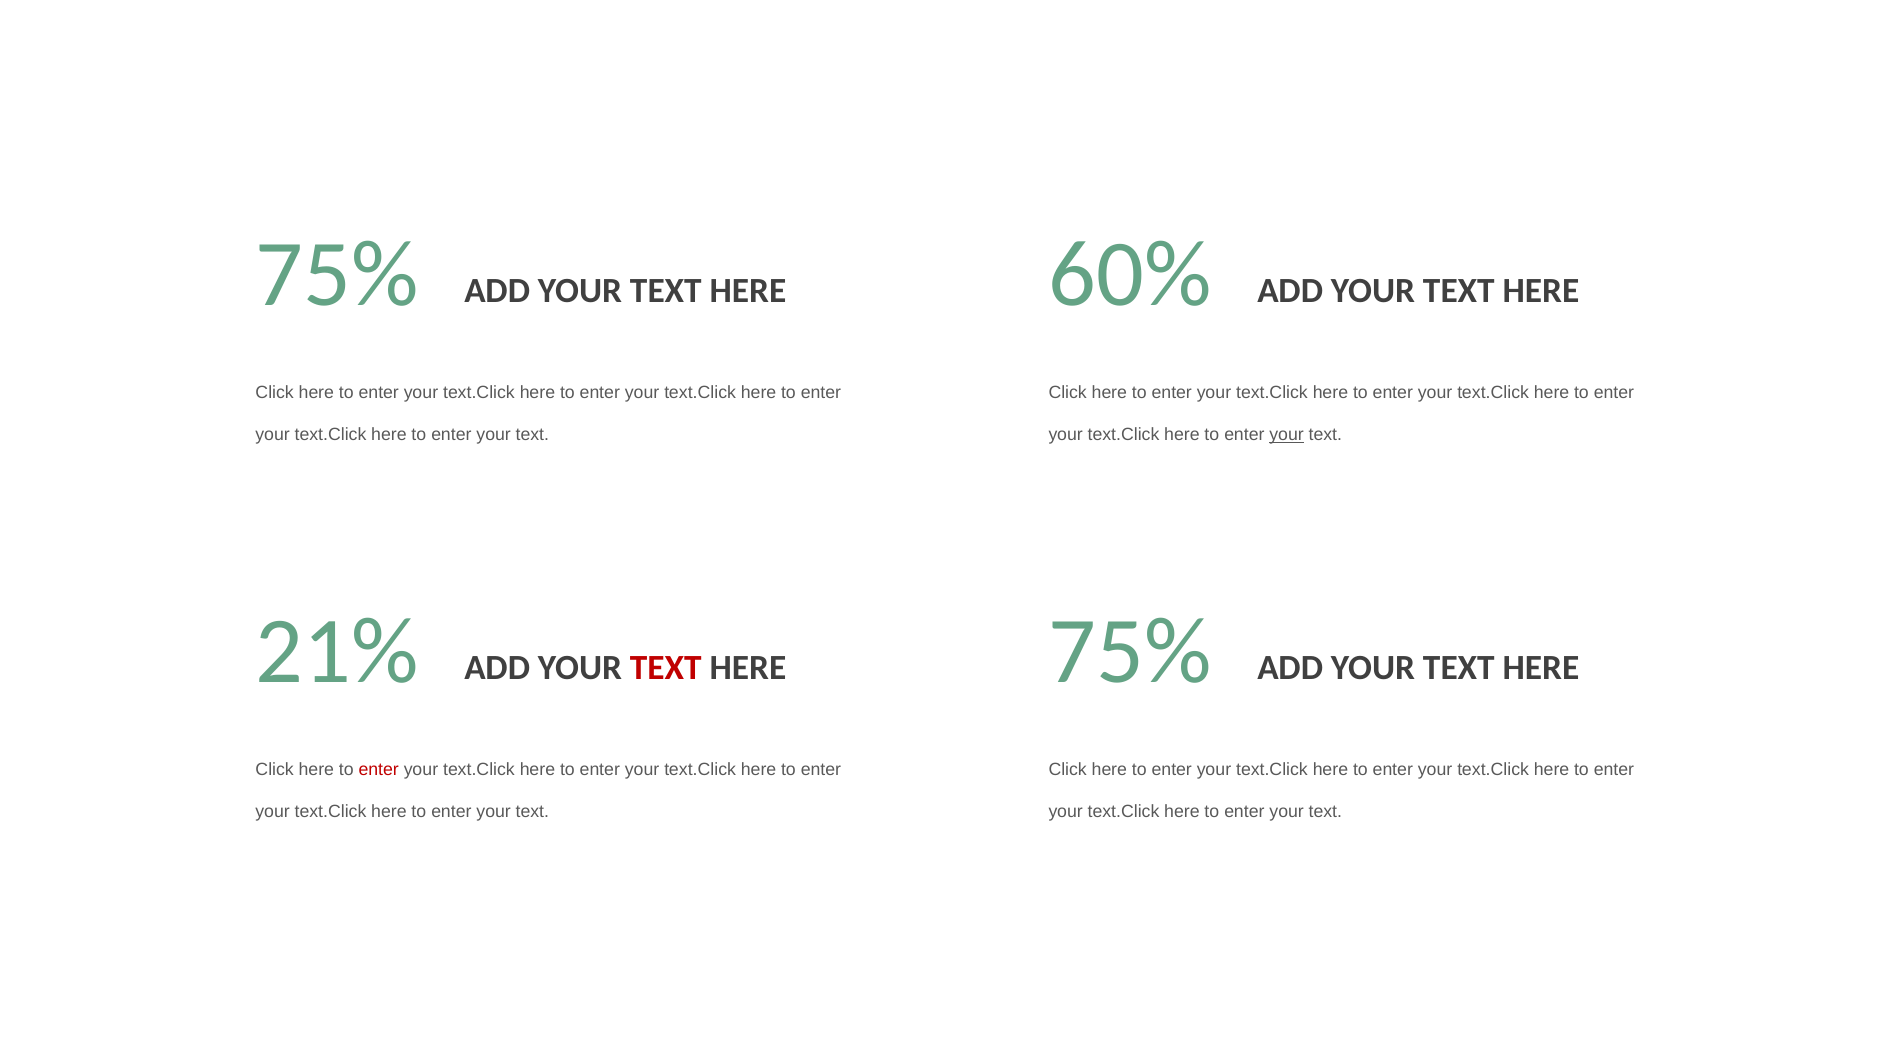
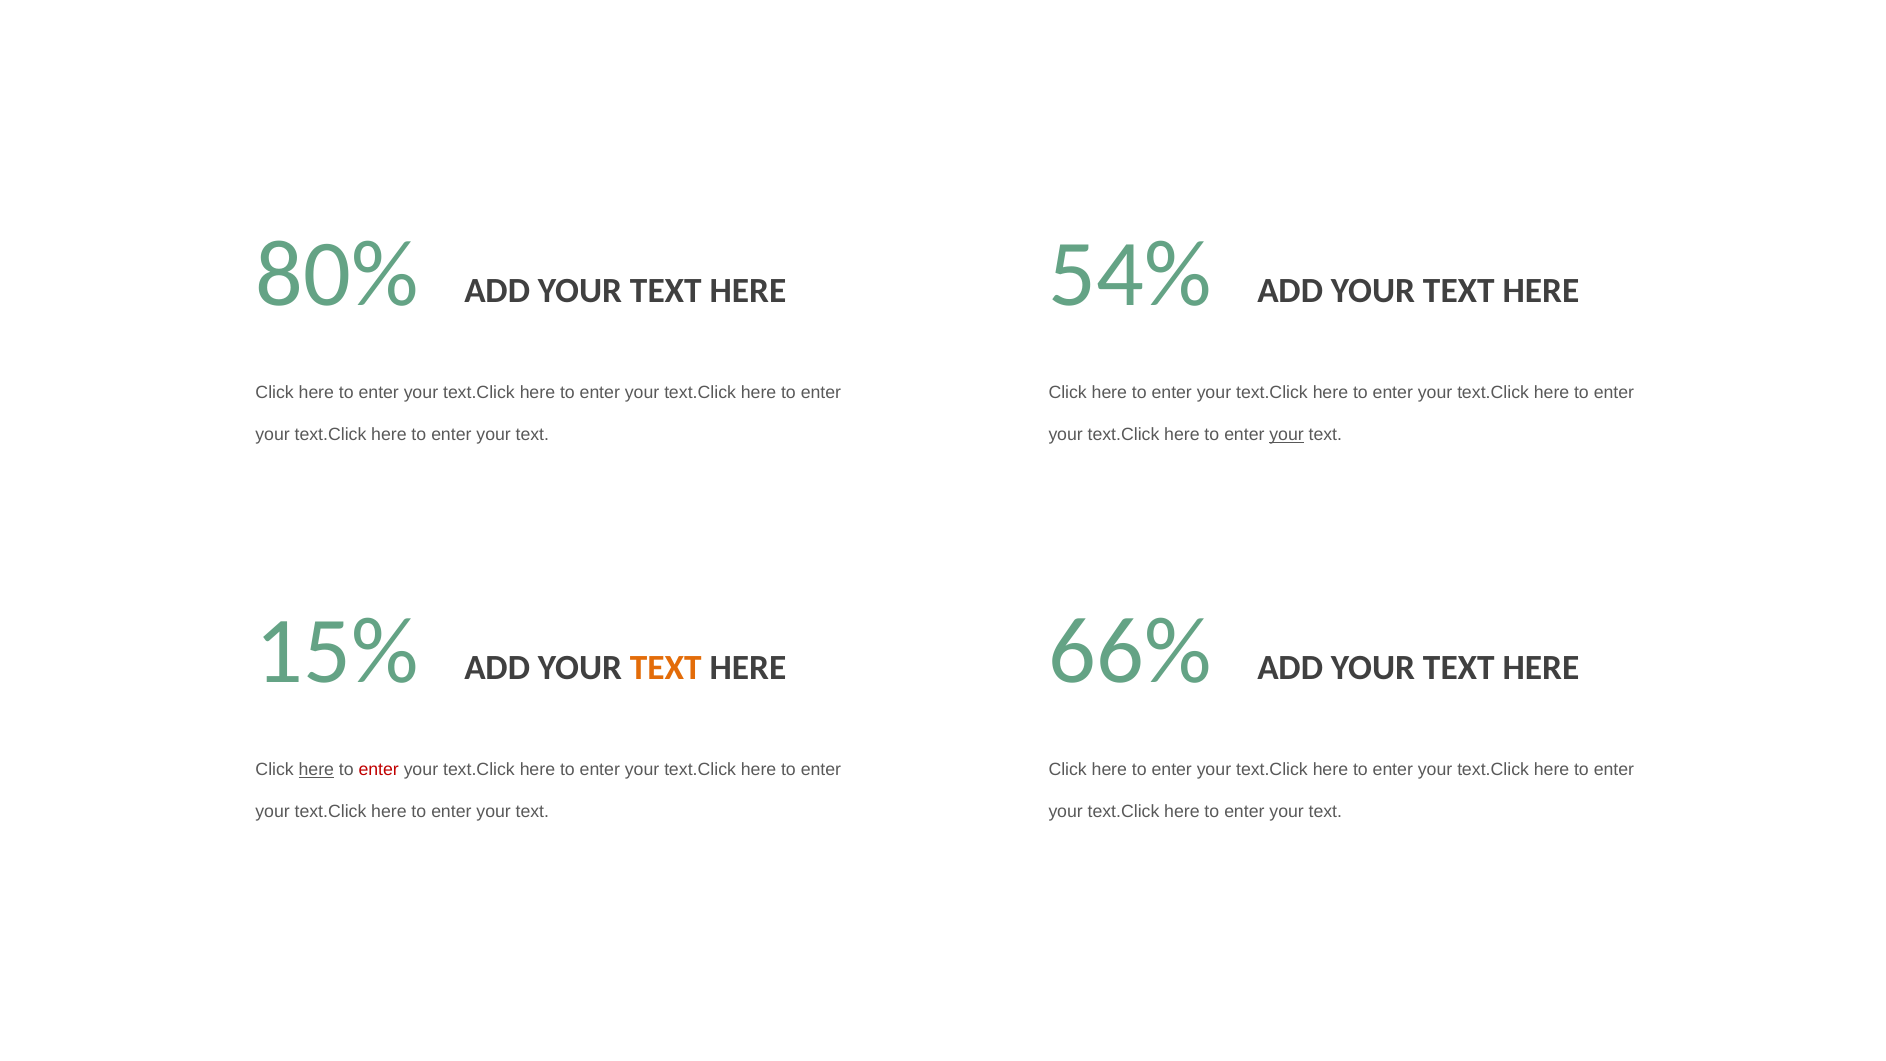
75% at (337, 275): 75% -> 80%
60%: 60% -> 54%
21%: 21% -> 15%
75% at (1130, 652): 75% -> 66%
TEXT at (666, 667) colour: red -> orange
here at (316, 769) underline: none -> present
